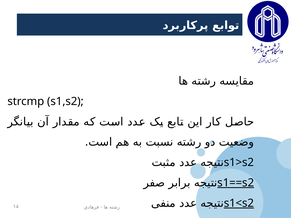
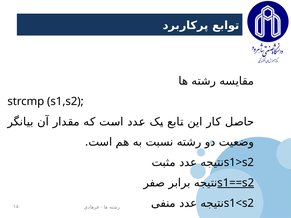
s1<s2 underline: present -> none
